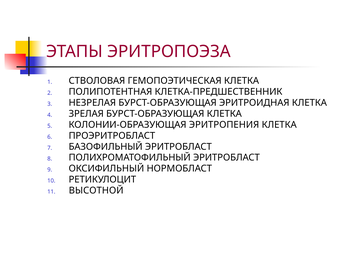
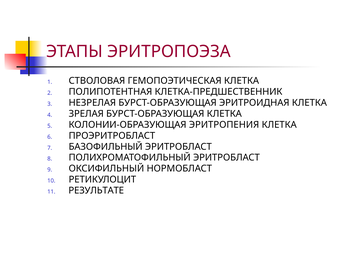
ВЫСОТНОЙ: ВЫСОТНОЙ -> РЕЗУЛЬТАТЕ
